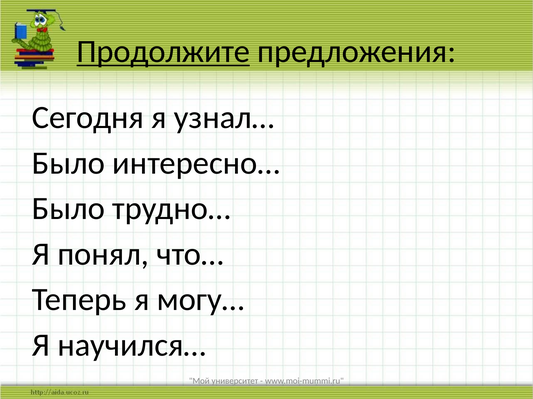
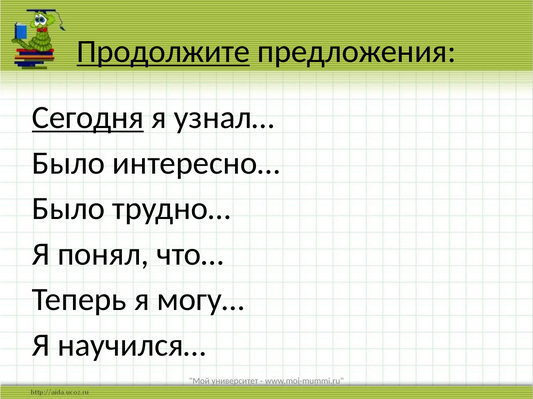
Сегодня underline: none -> present
